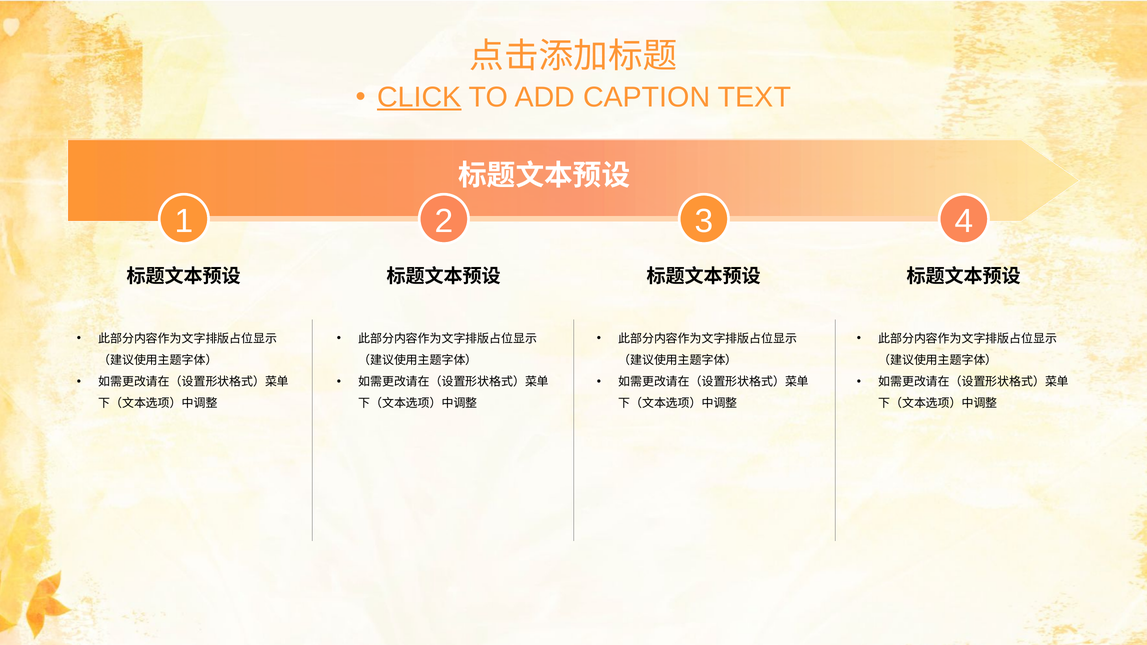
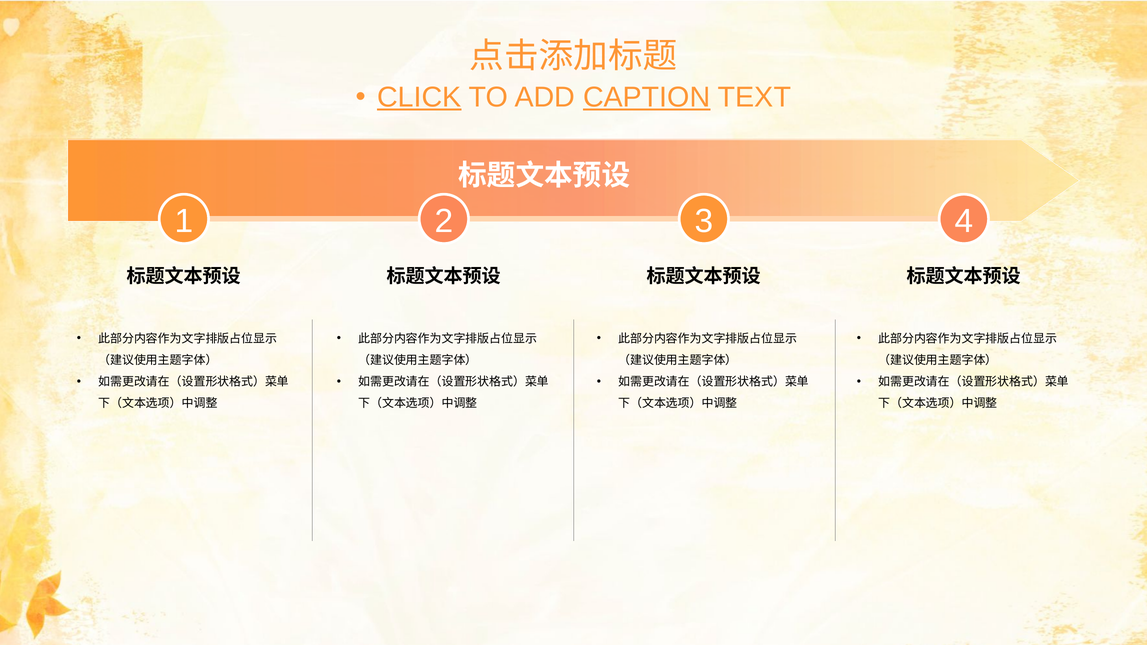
CAPTION underline: none -> present
